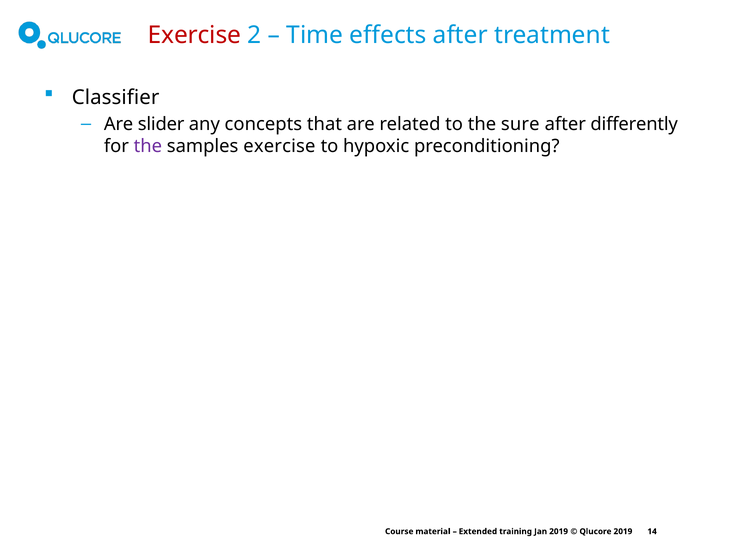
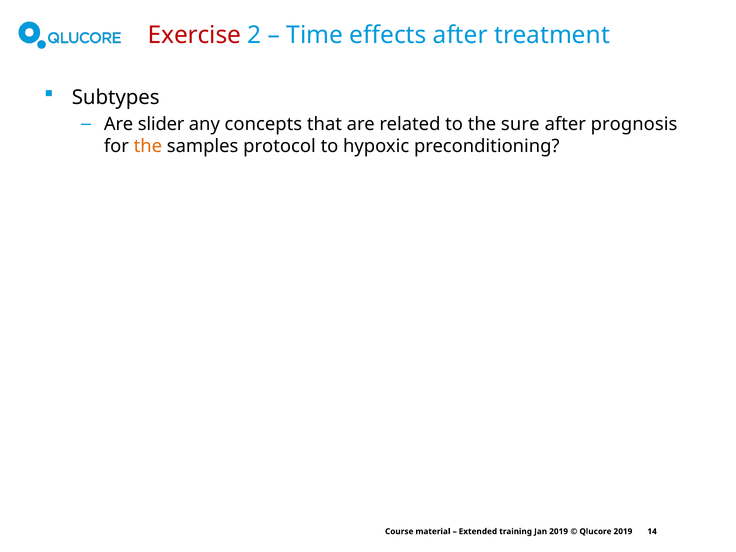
Classifier: Classifier -> Subtypes
differently: differently -> prognosis
the at (148, 146) colour: purple -> orange
samples exercise: exercise -> protocol
